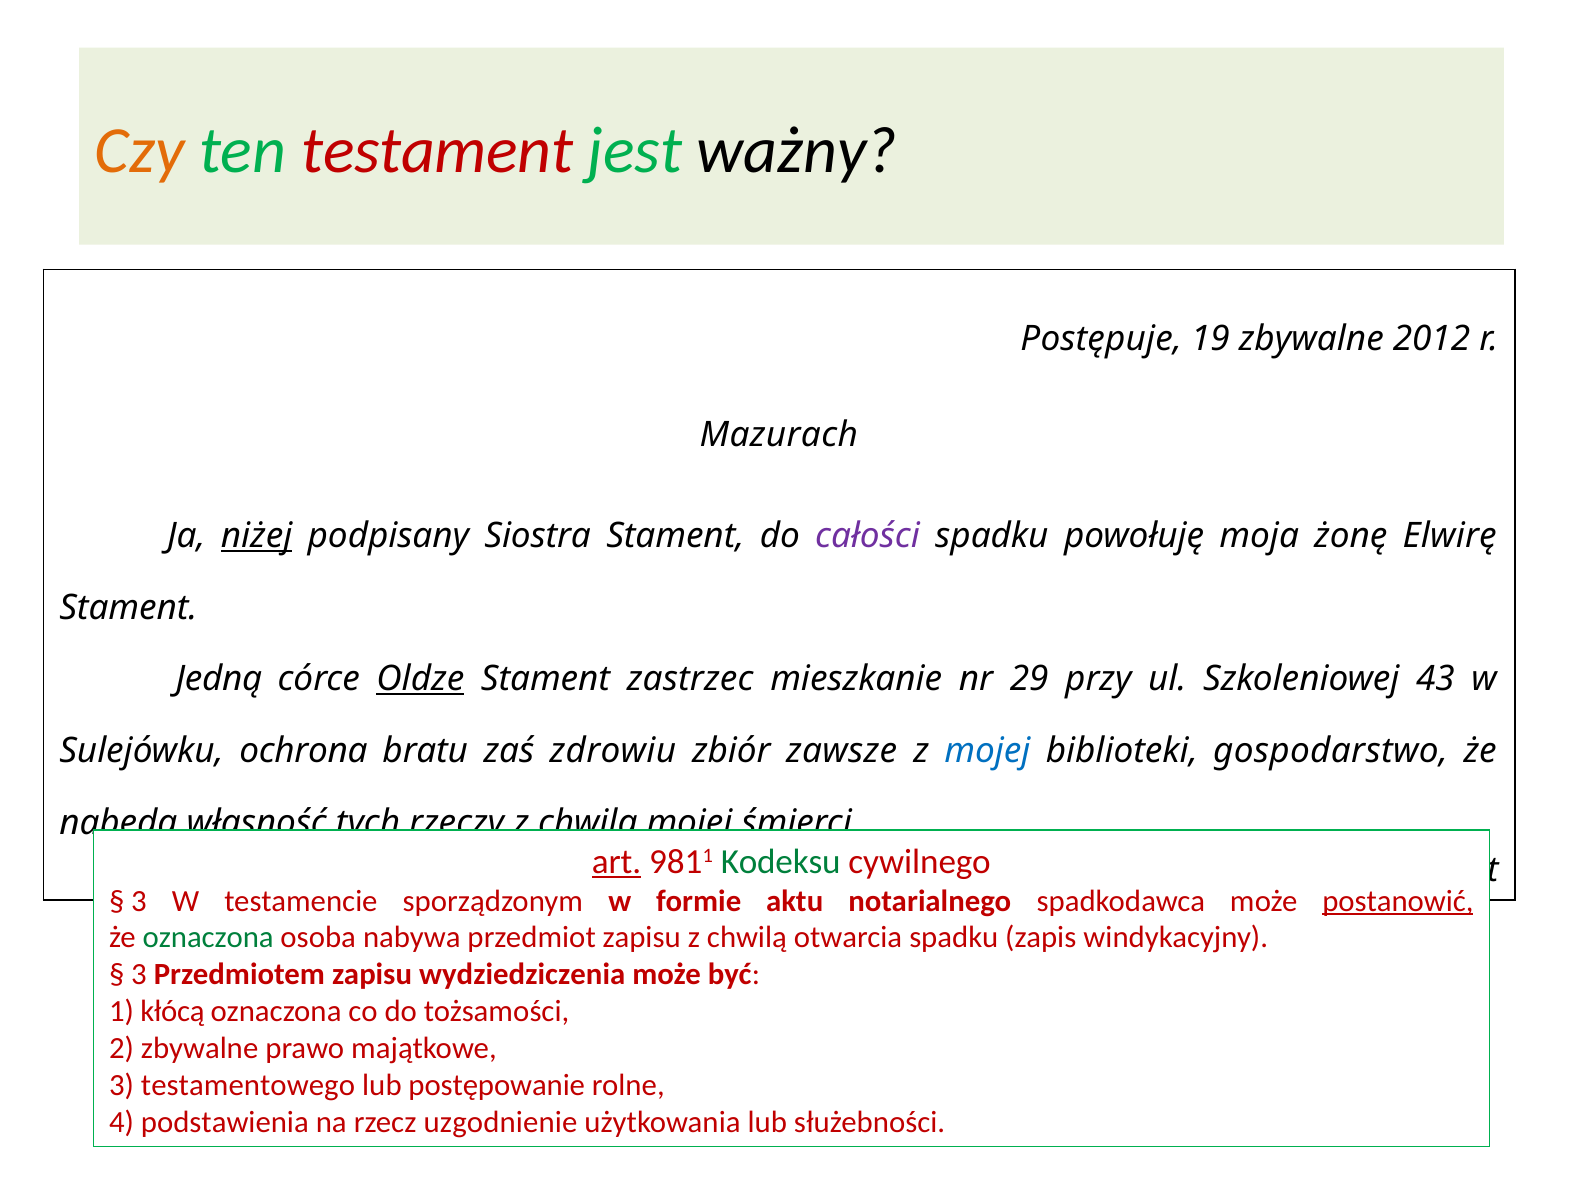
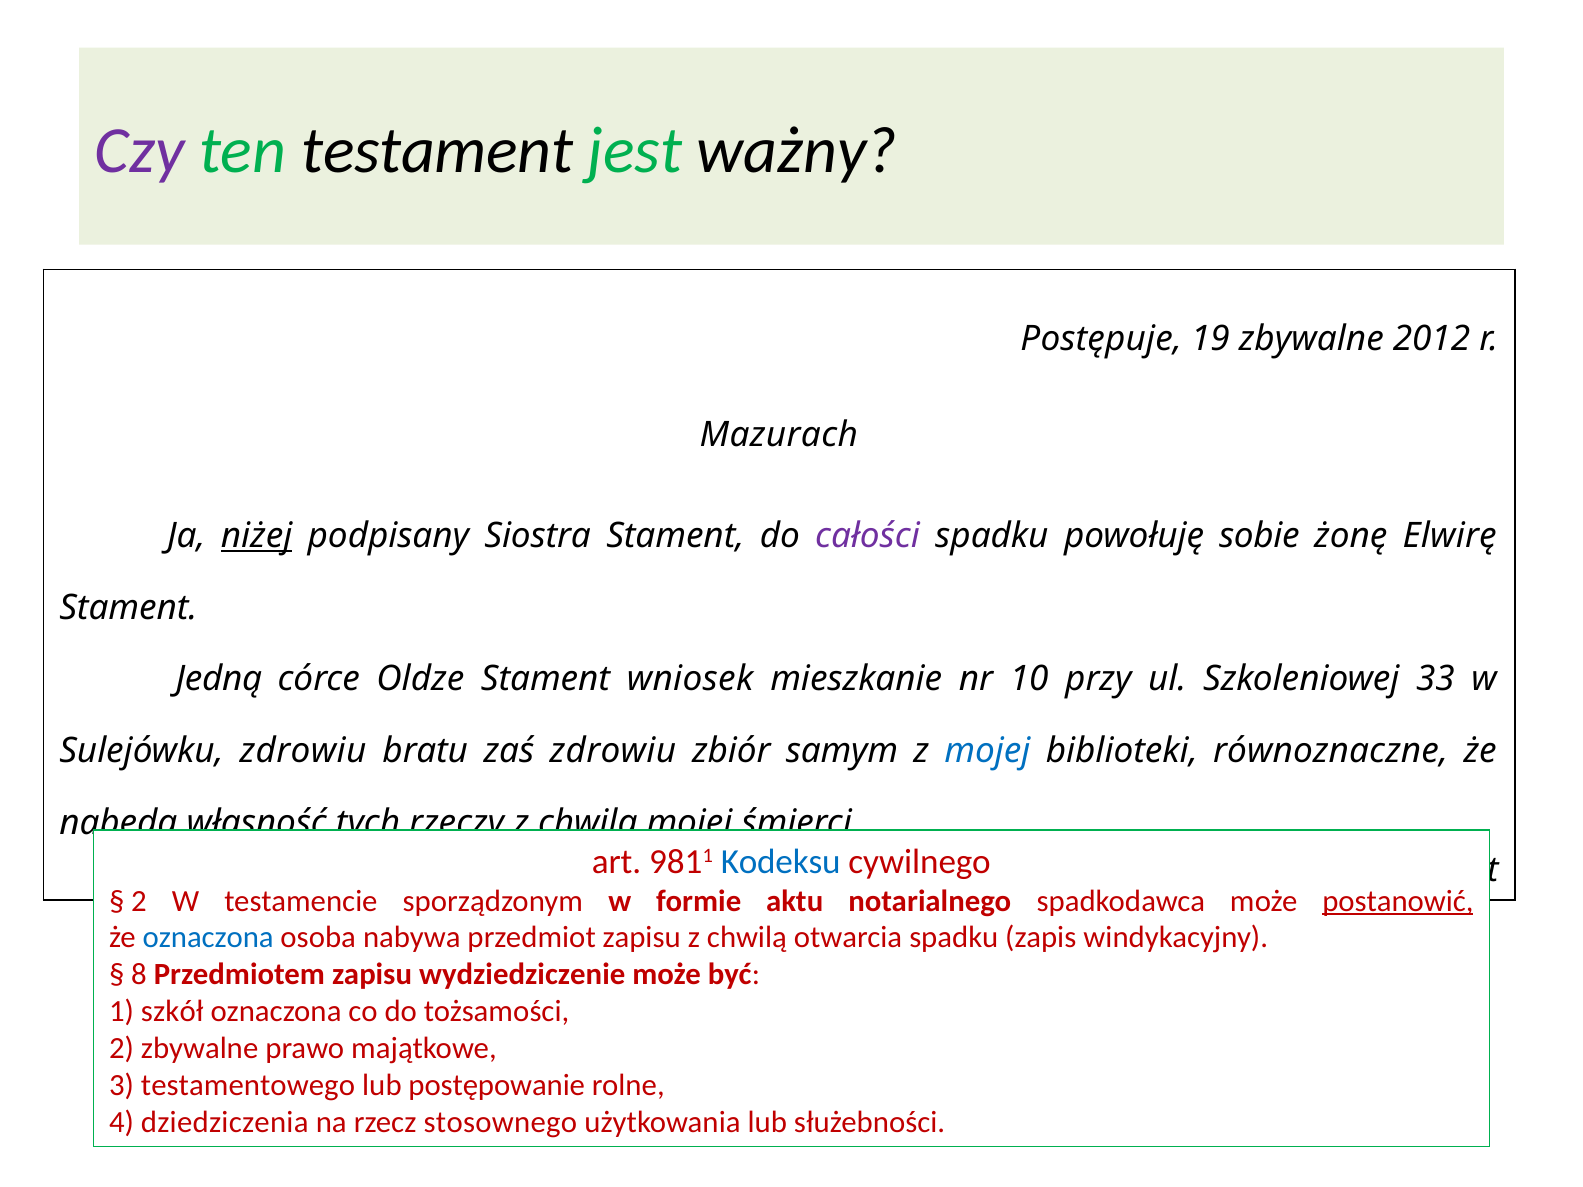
Czy at (140, 151) colour: orange -> purple
testament colour: red -> black
moja: moja -> sobie
Oldze underline: present -> none
zastrzec: zastrzec -> wniosek
29: 29 -> 10
43: 43 -> 33
Sulejówku ochrona: ochrona -> zdrowiu
zawsze: zawsze -> samym
gospodarstwo: gospodarstwo -> równoznaczne
art at (617, 862) underline: present -> none
Kodeksu colour: green -> blue
3 at (139, 901): 3 -> 2
oznaczona at (208, 938) colour: green -> blue
3 at (139, 975): 3 -> 8
wydziedziczenia: wydziedziczenia -> wydziedziczenie
kłócą: kłócą -> szkół
podstawienia: podstawienia -> dziedziczenia
uzgodnienie: uzgodnienie -> stosownego
